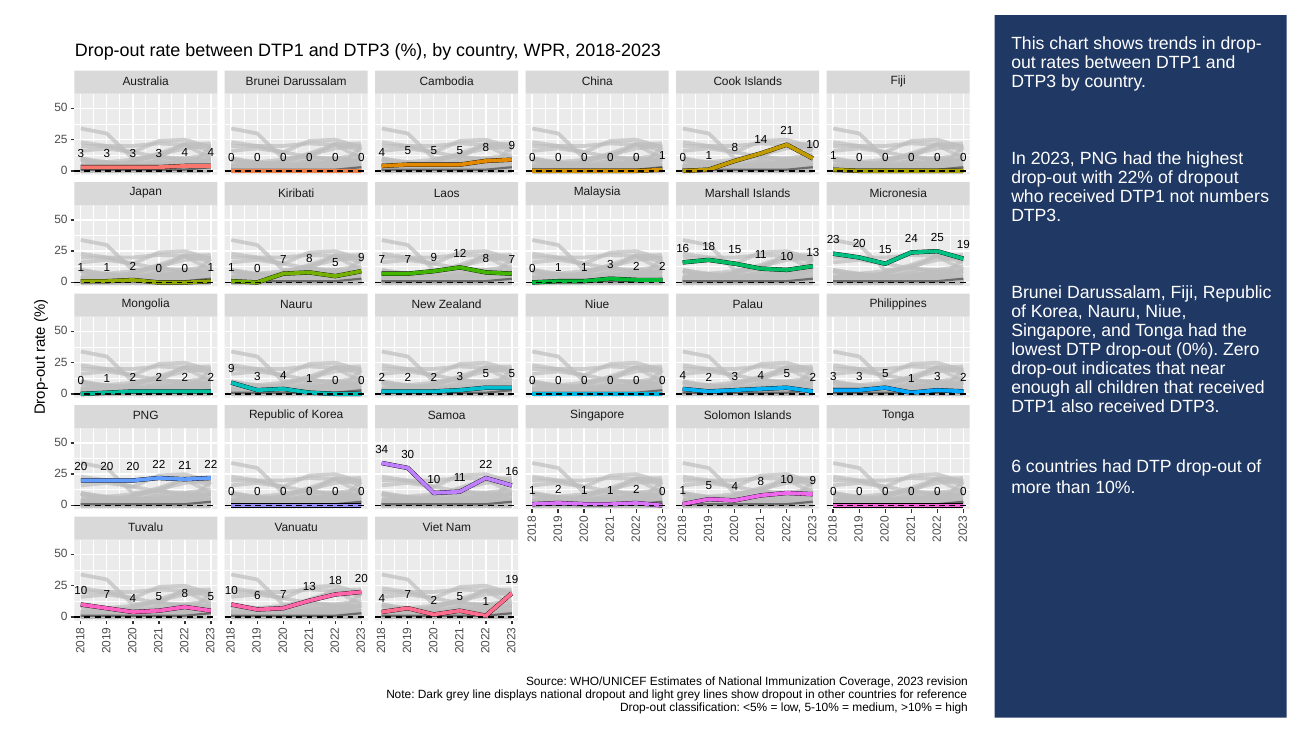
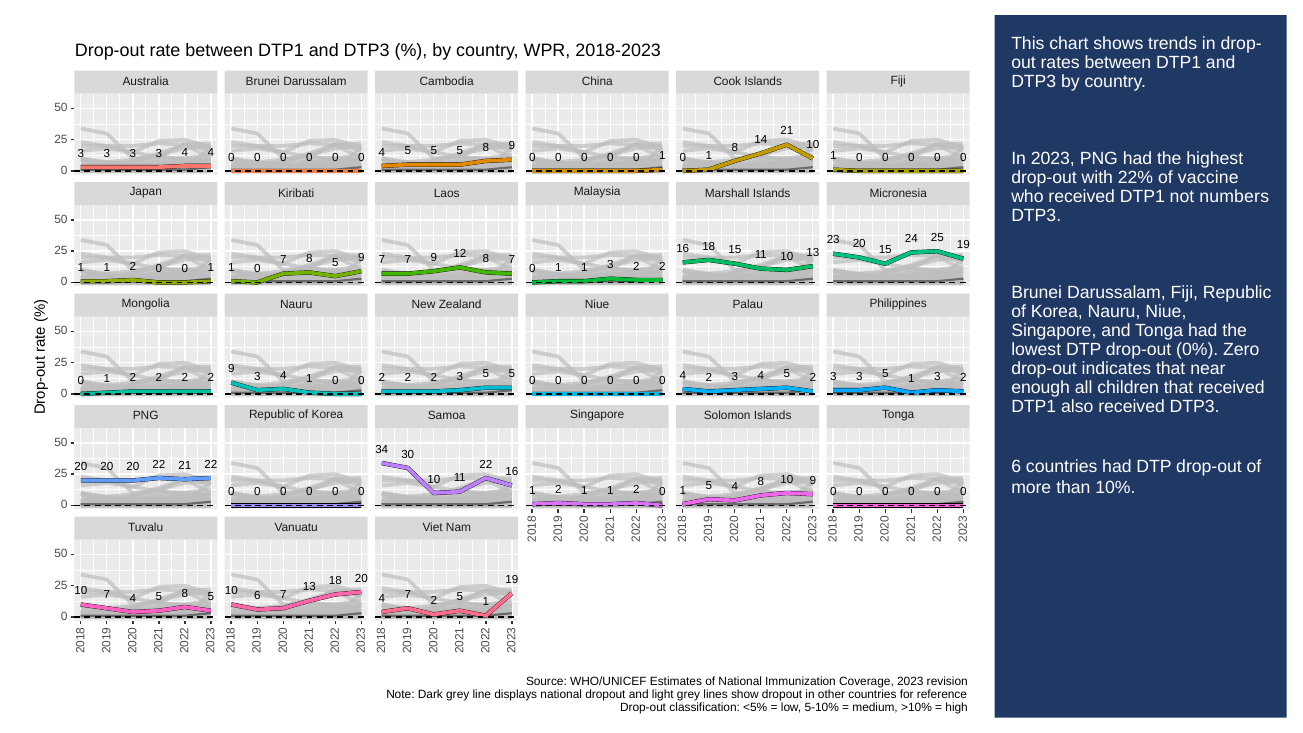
of dropout: dropout -> vaccine
